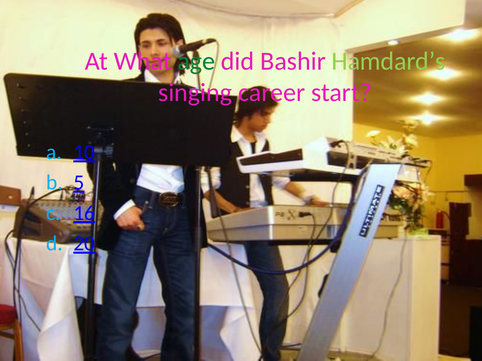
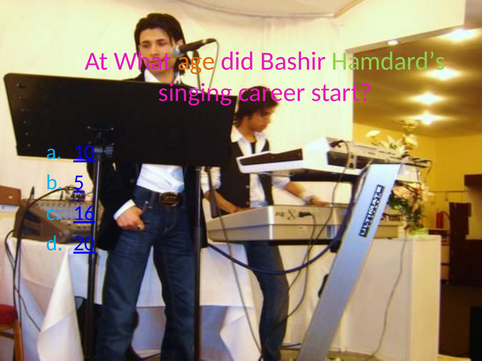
age colour: green -> orange
